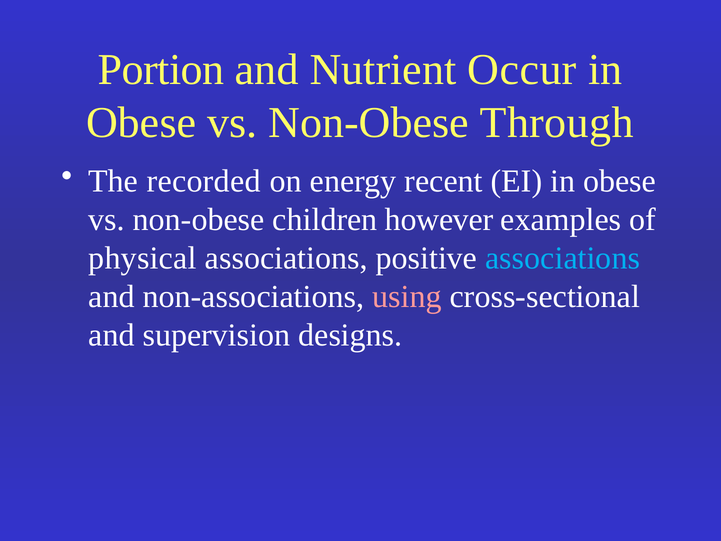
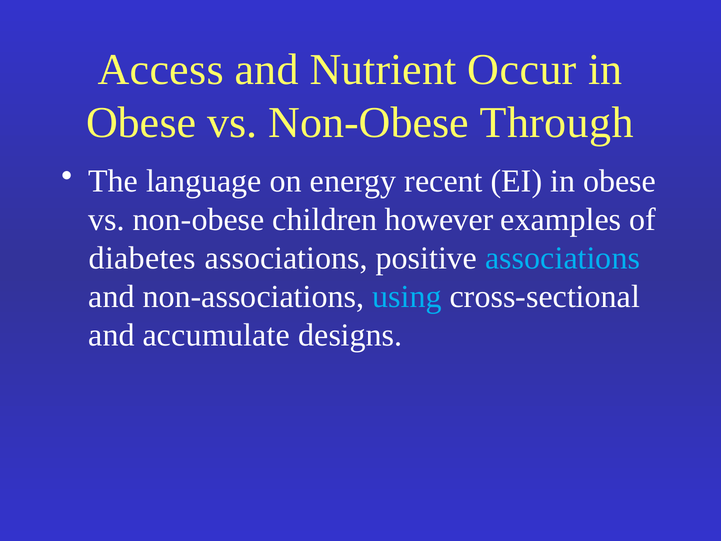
Portion: Portion -> Access
recorded: recorded -> language
physical: physical -> diabetes
using colour: pink -> light blue
supervision: supervision -> accumulate
